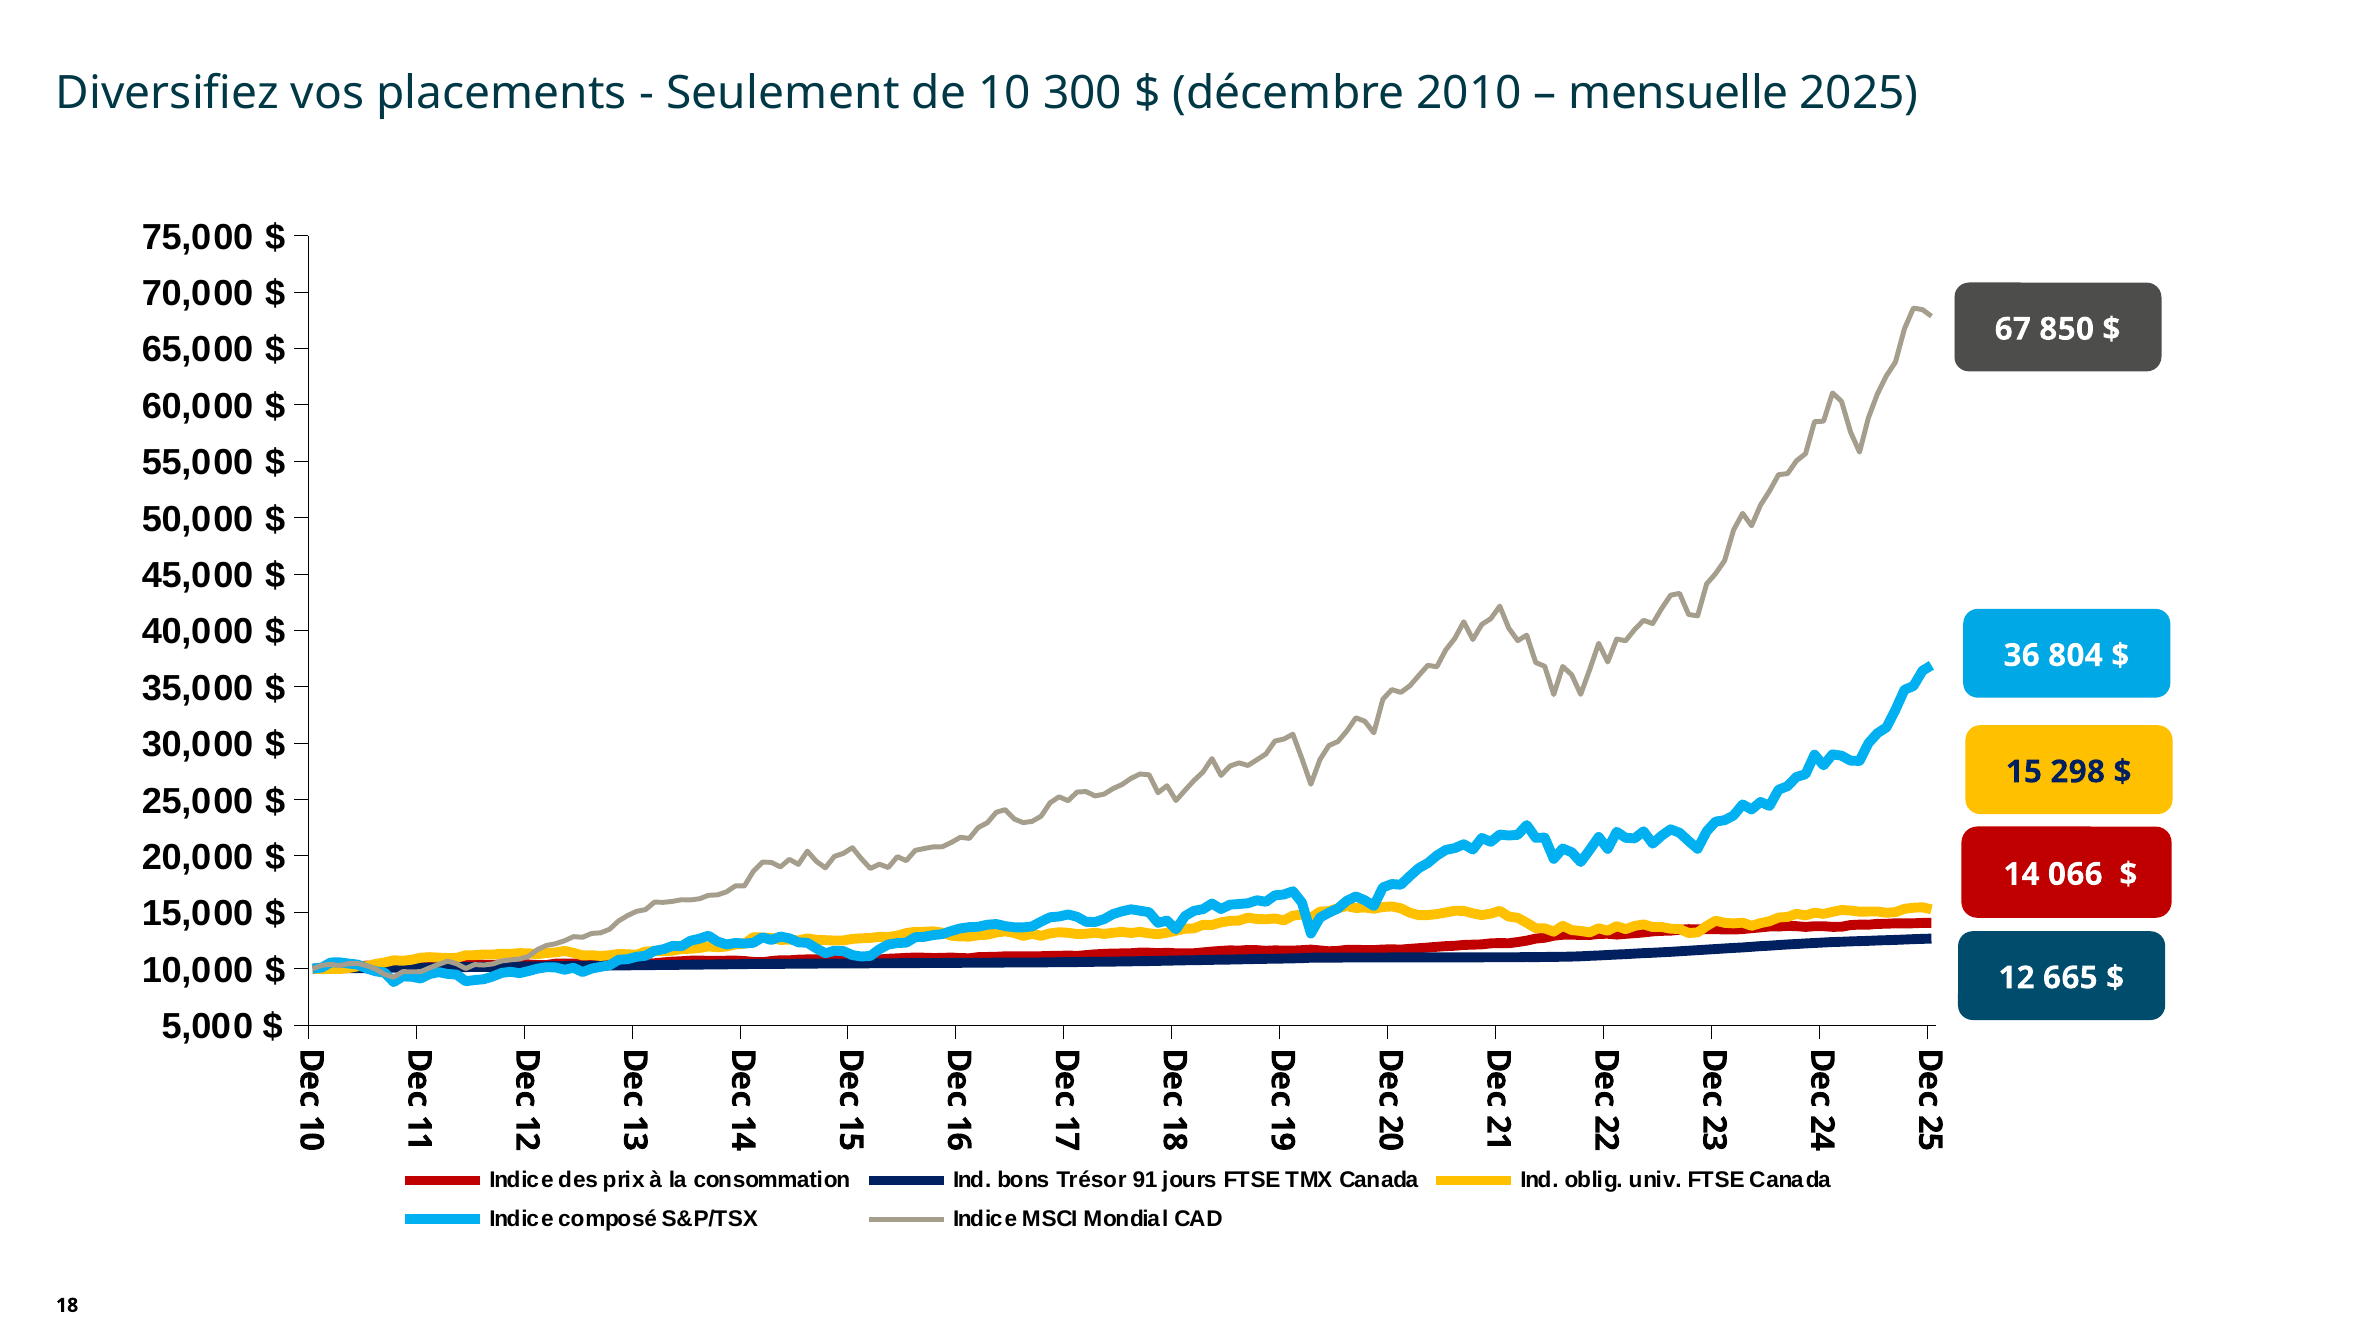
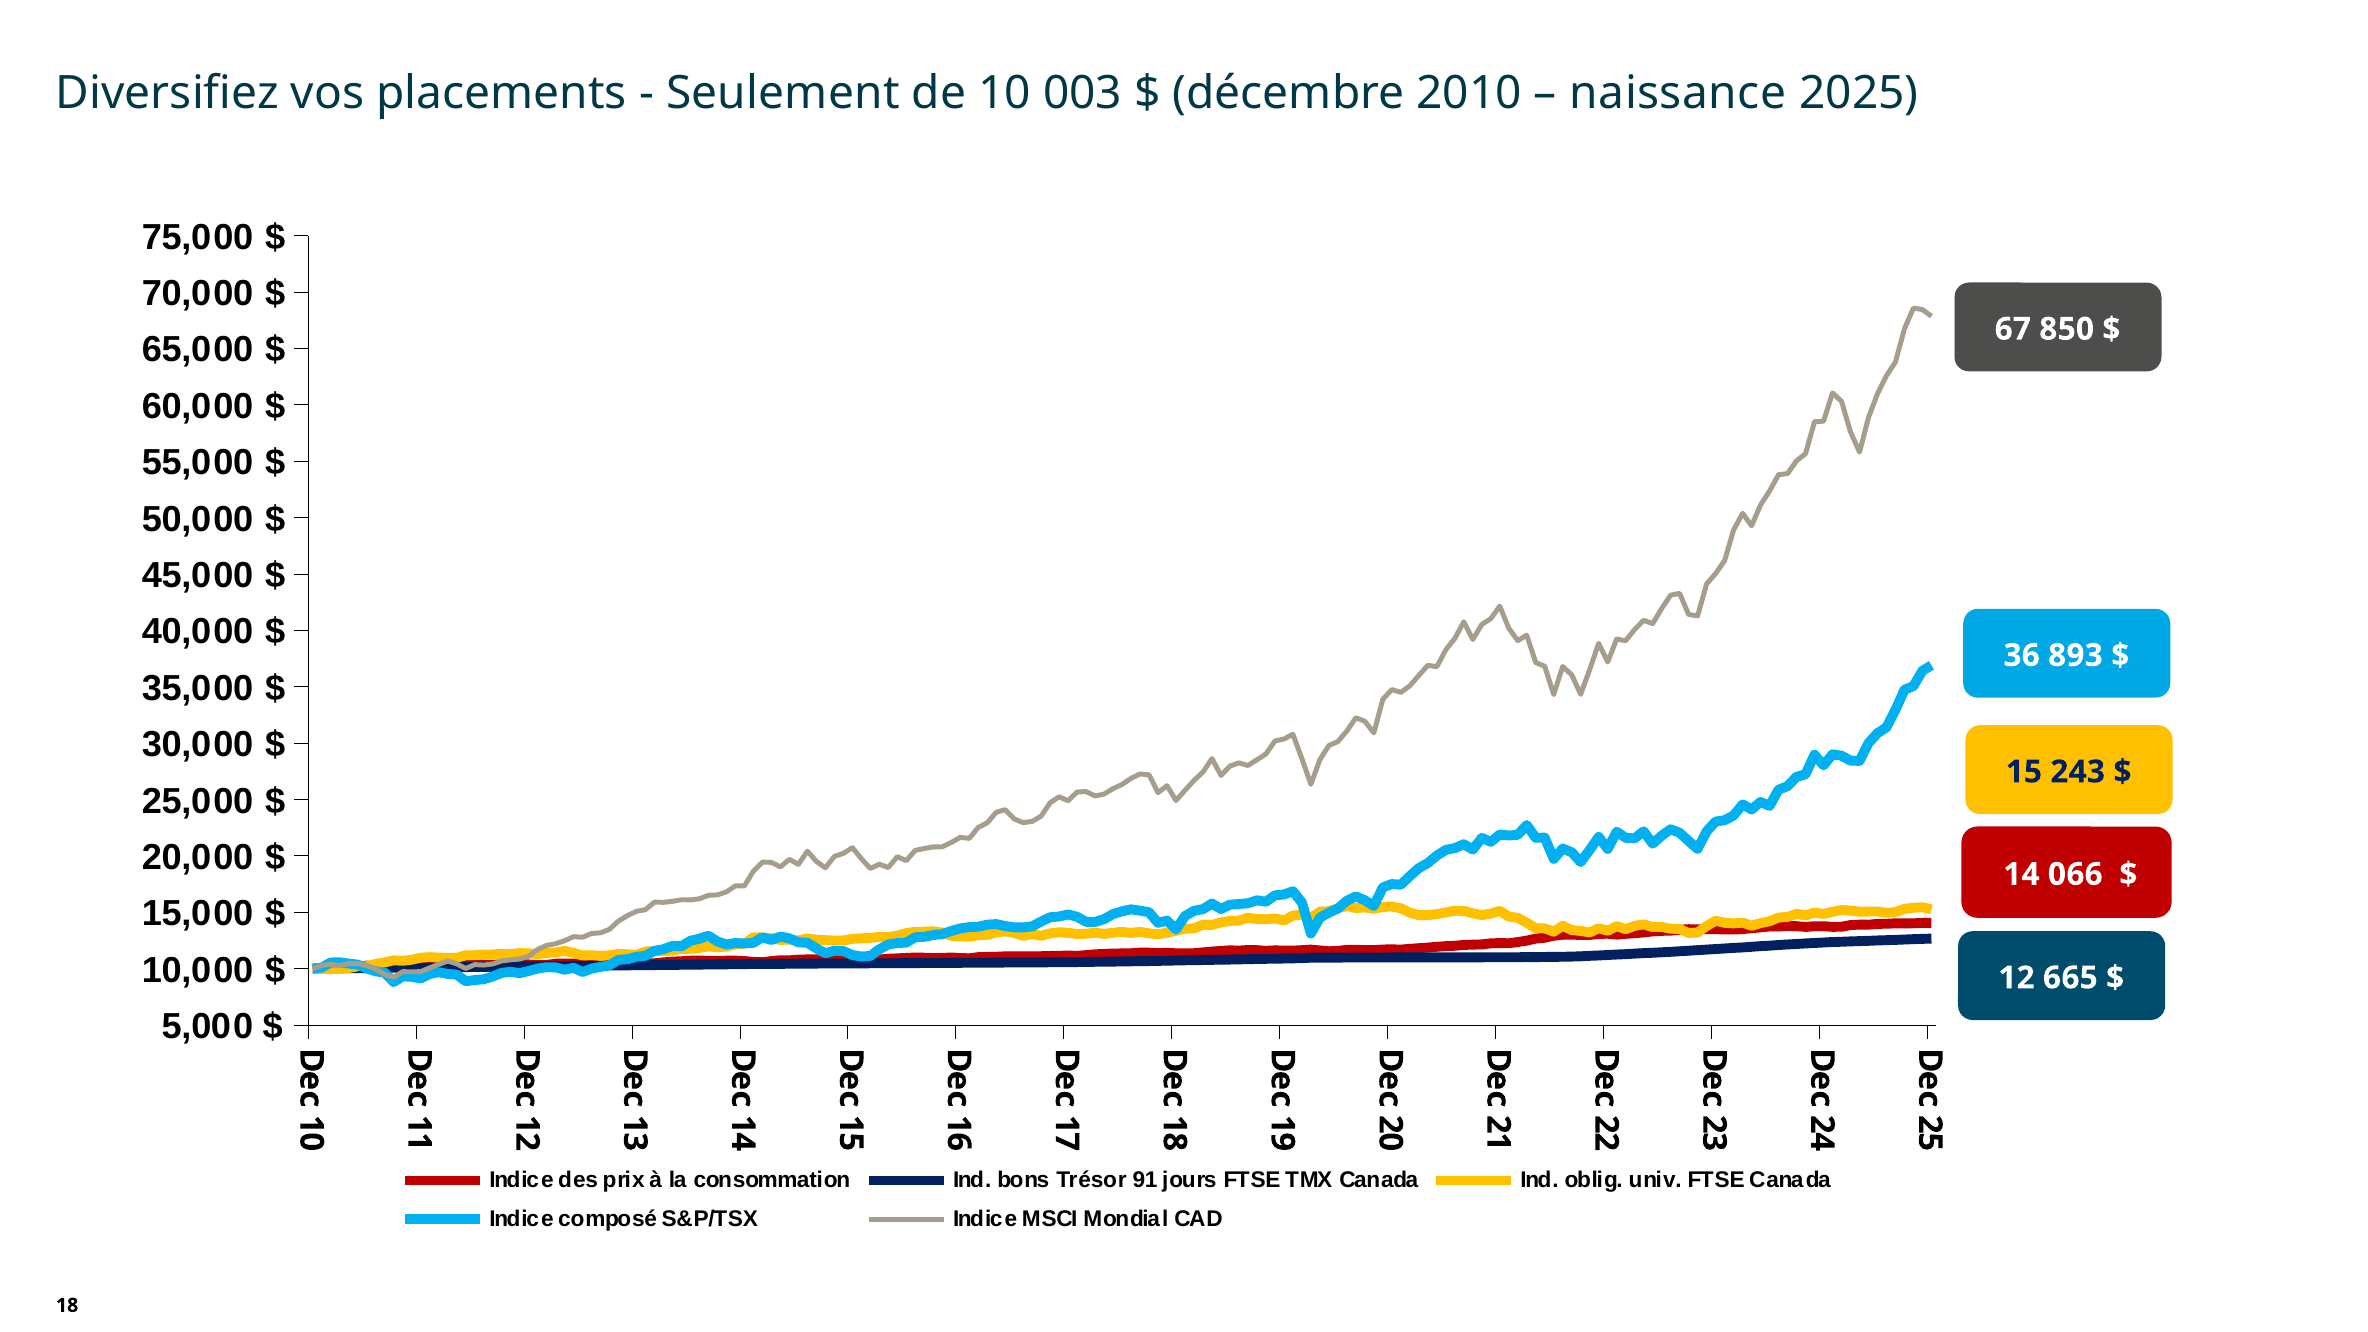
300: 300 -> 003
mensuelle: mensuelle -> naissance
804: 804 -> 893
298: 298 -> 243
